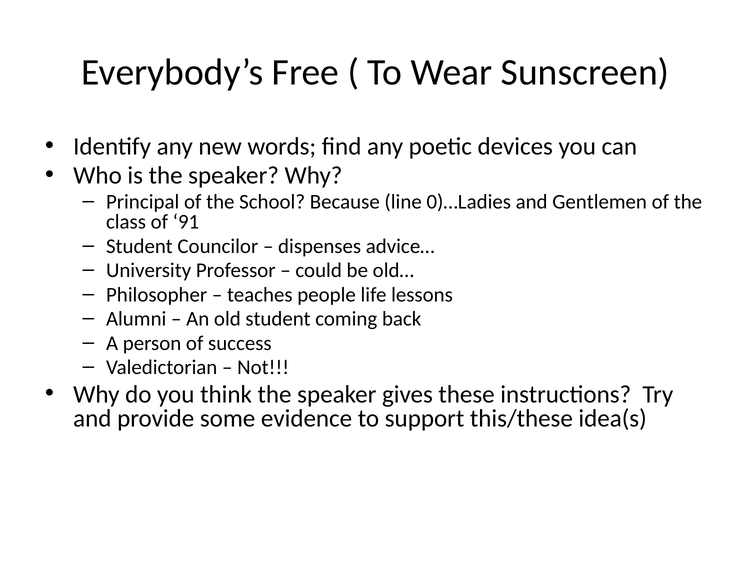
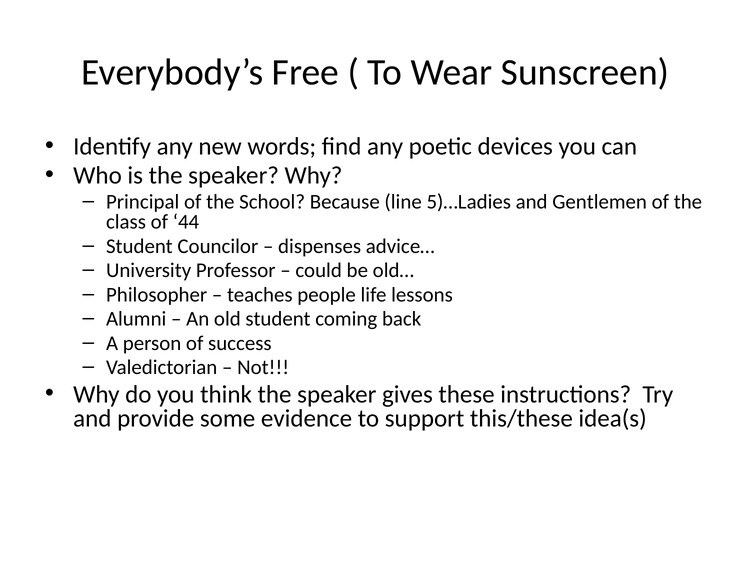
0)…Ladies: 0)…Ladies -> 5)…Ladies
91: 91 -> 44
